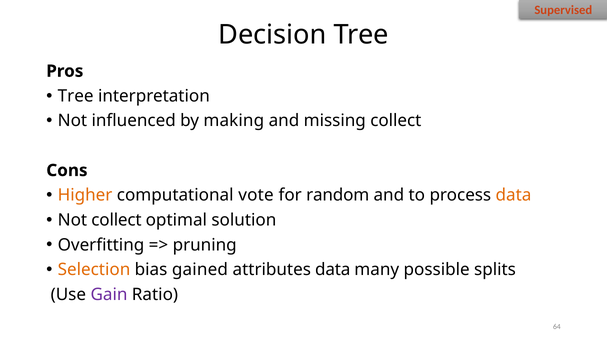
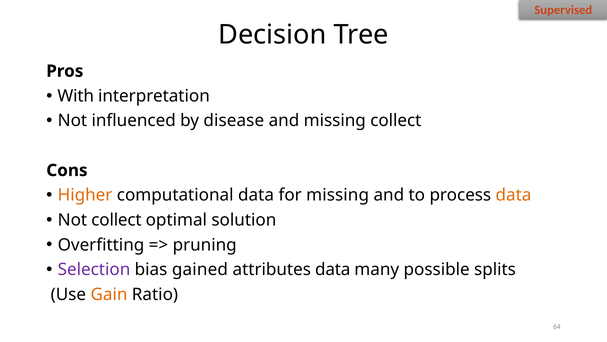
Tree at (76, 96): Tree -> With
making: making -> disease
computational vote: vote -> data
for random: random -> missing
Selection colour: orange -> purple
Gain colour: purple -> orange
